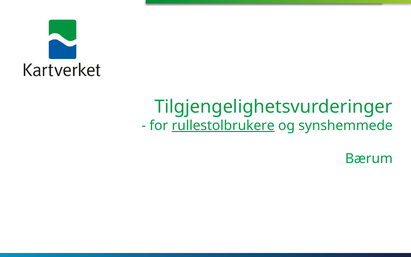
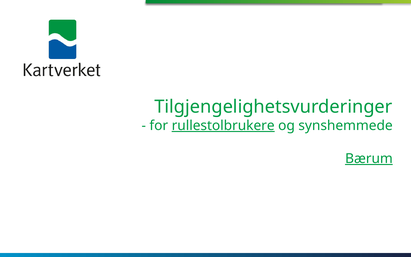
Bærum underline: none -> present
